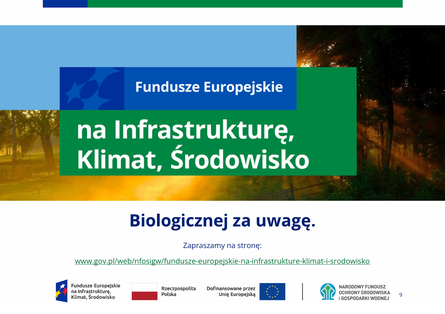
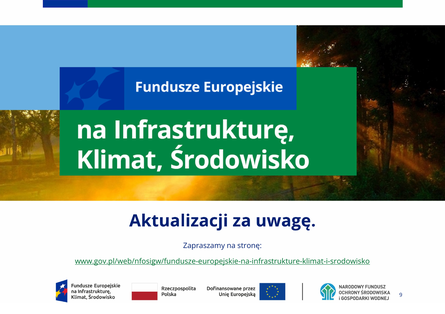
Biologicznej: Biologicznej -> Aktualizacji
